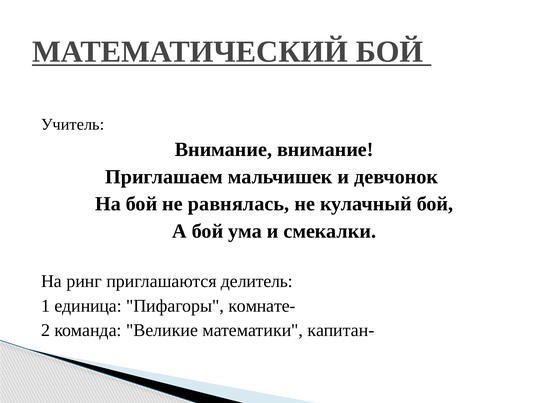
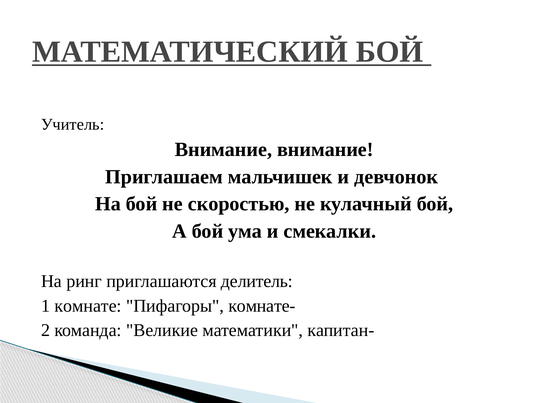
равнялась: равнялась -> скоростью
единица: единица -> комнате
